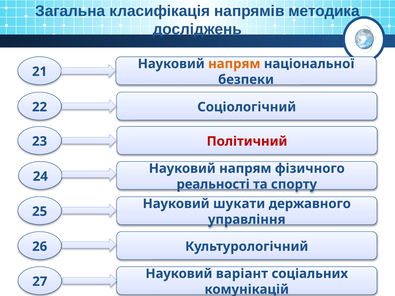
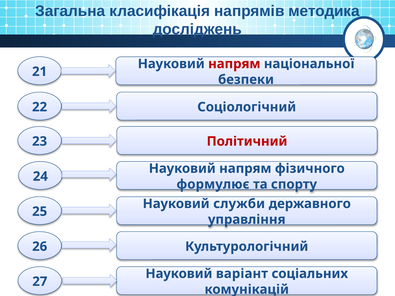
напрям at (234, 64) colour: orange -> red
реальності: реальності -> формулює
шукати: шукати -> служби
